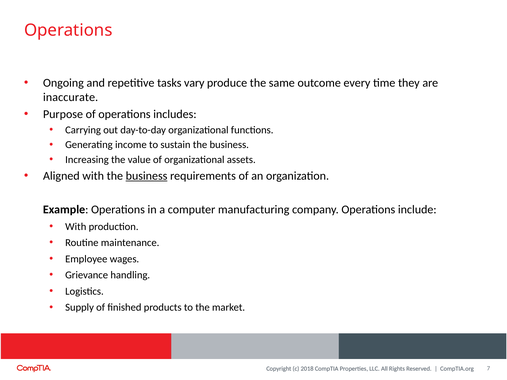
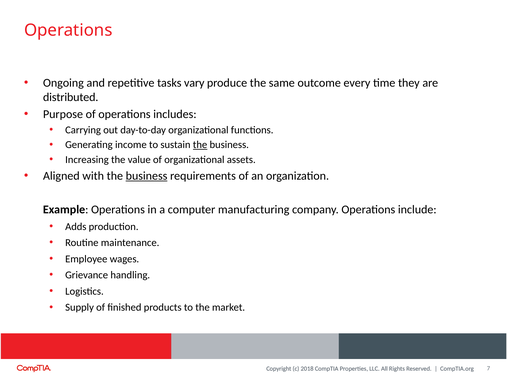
inaccurate: inaccurate -> distributed
the at (200, 145) underline: none -> present
With at (76, 227): With -> Adds
